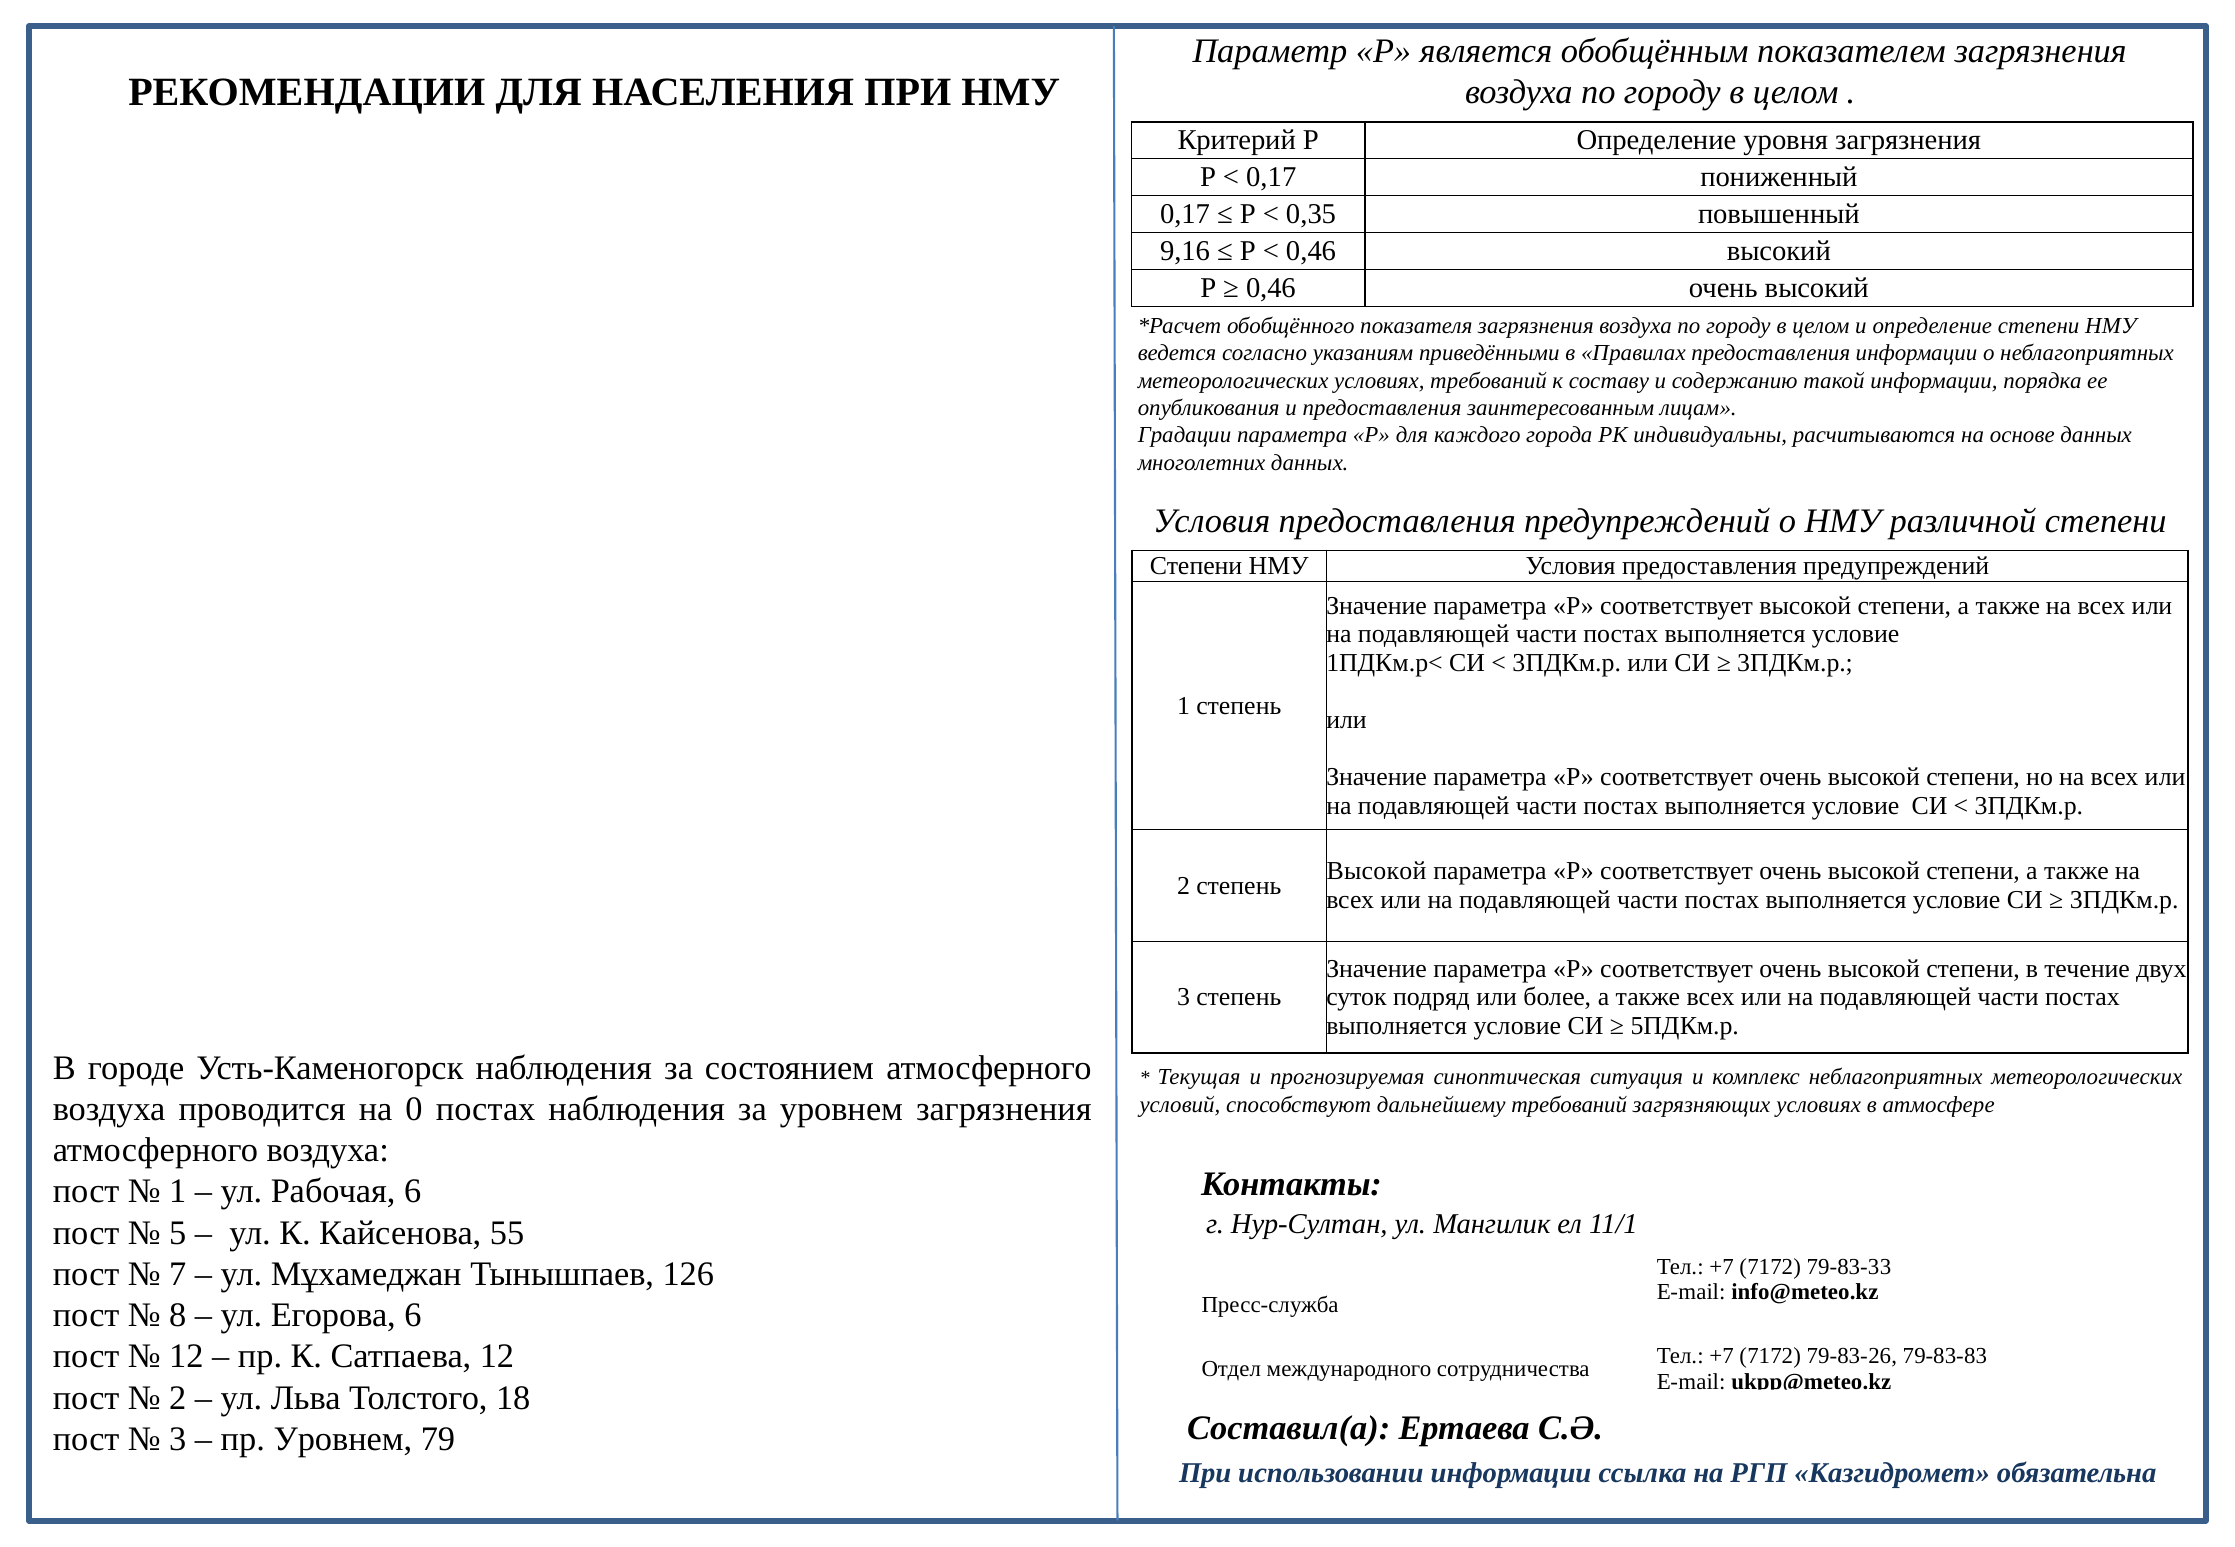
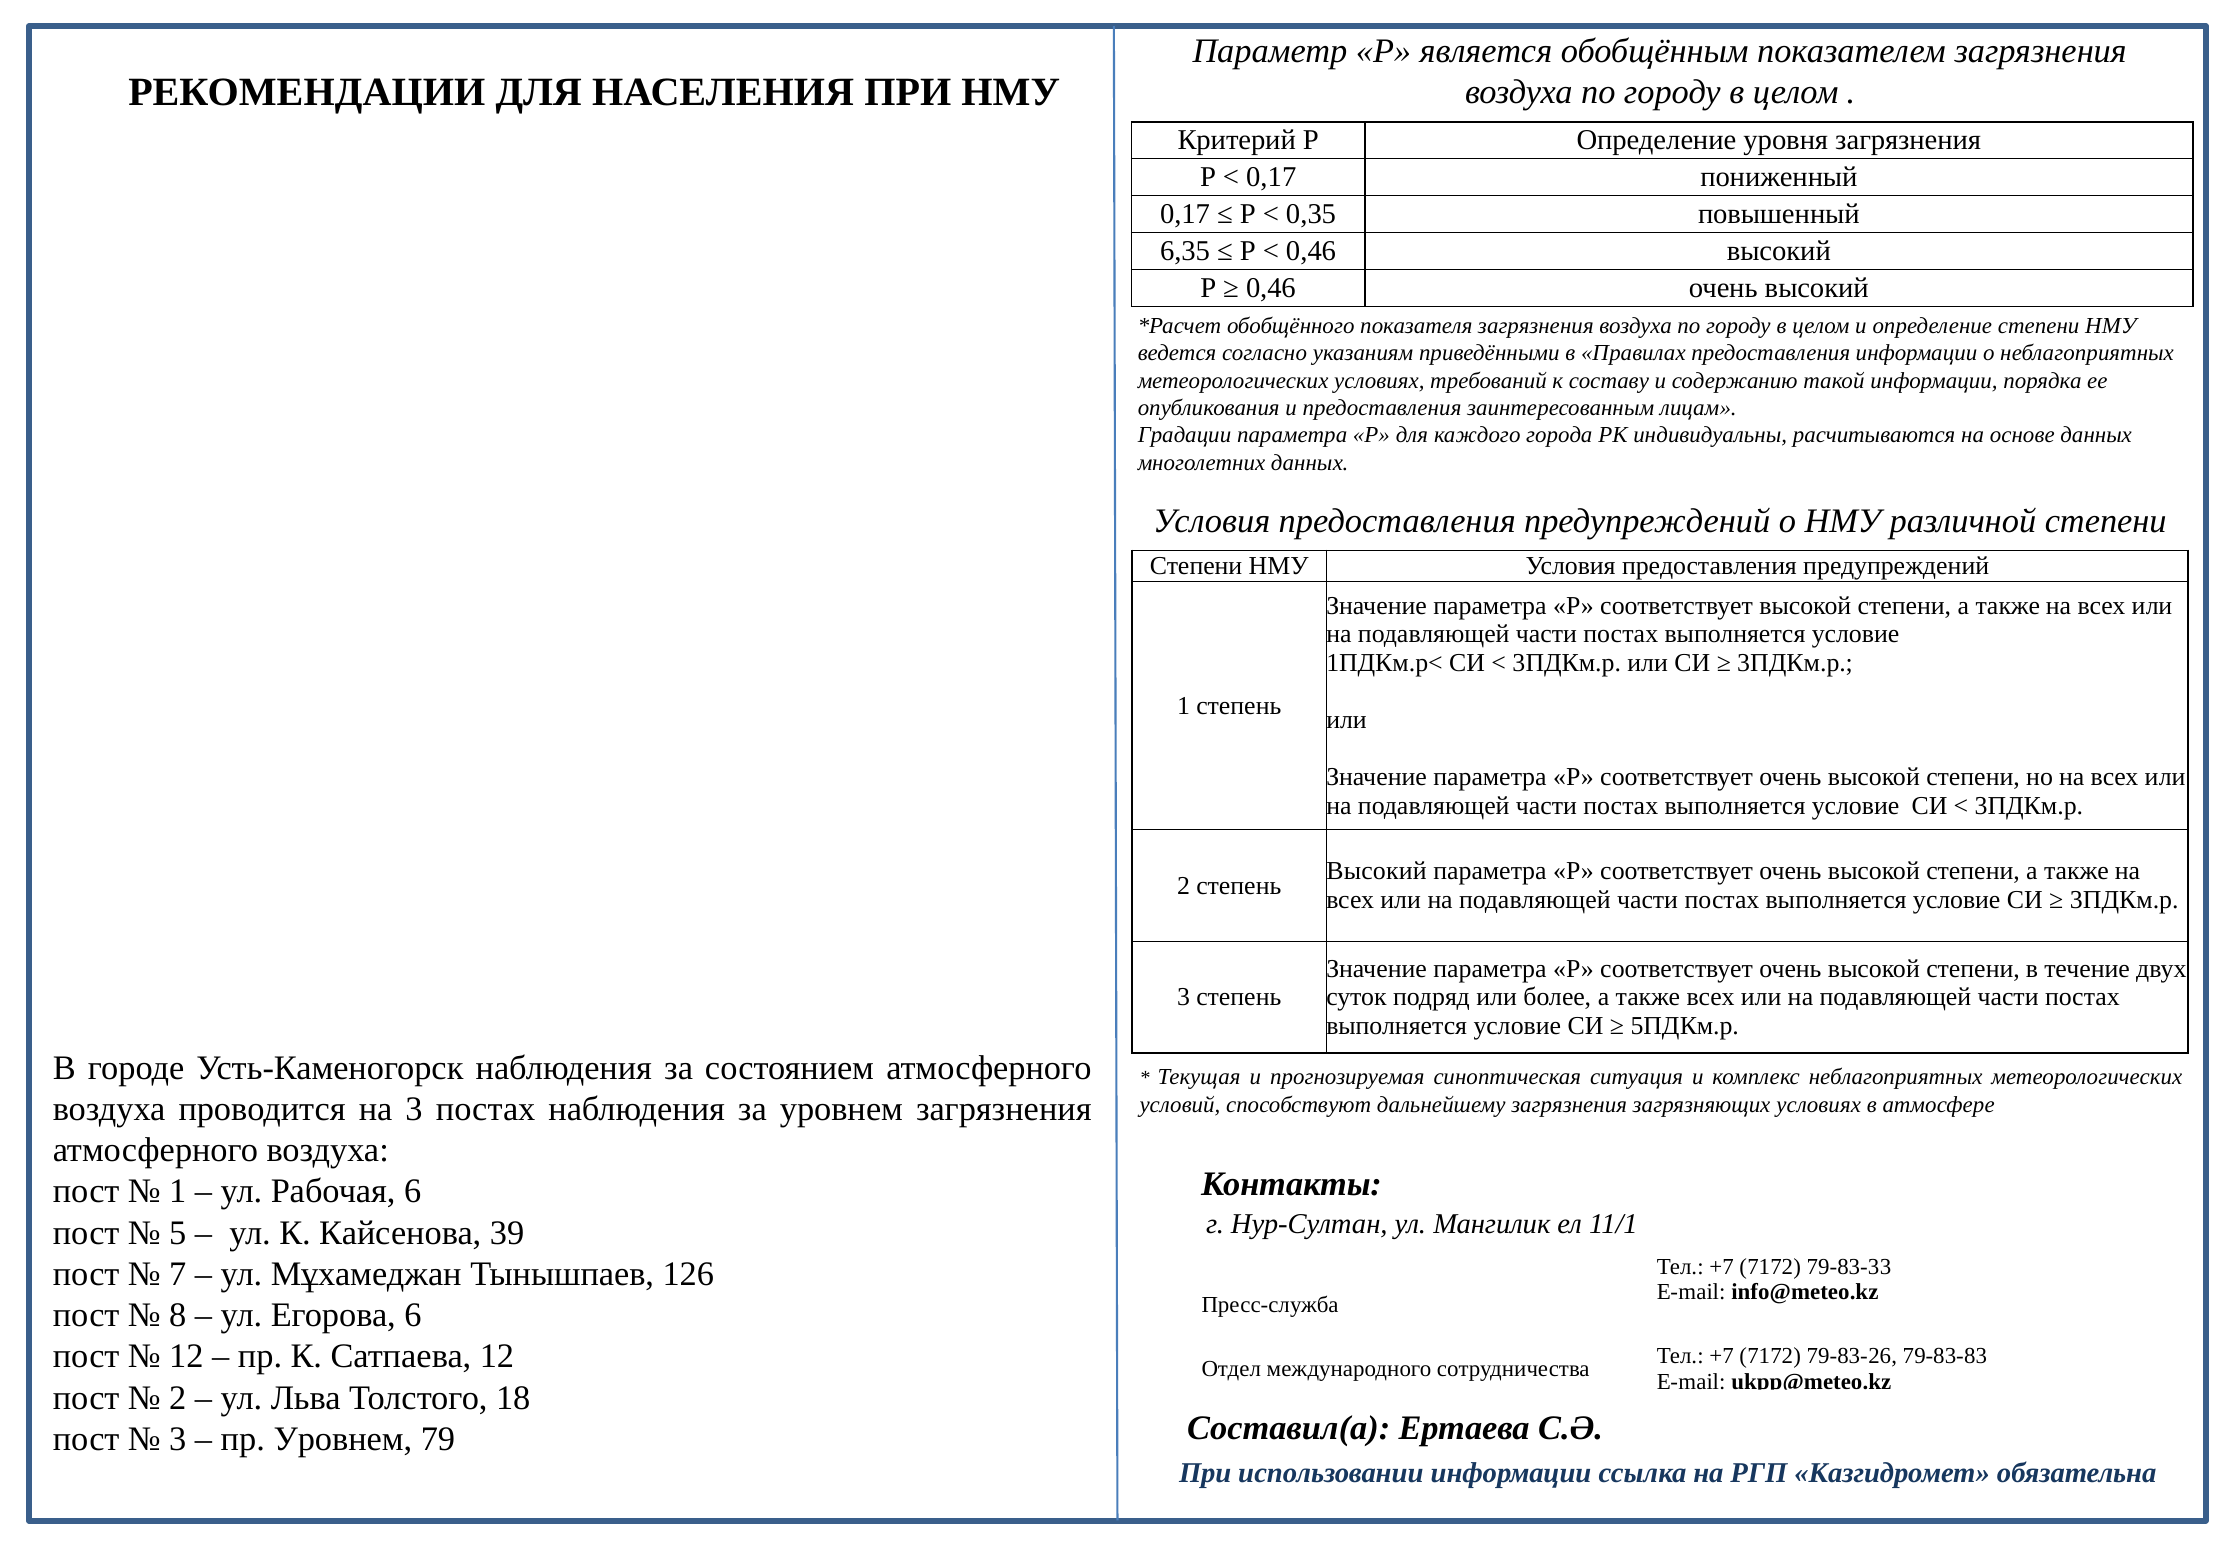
9,16: 9,16 -> 6,35
Высокой at (1376, 872): Высокой -> Высокий
на 0: 0 -> 3
дальнейшему требований: требований -> загрязнения
55: 55 -> 39
